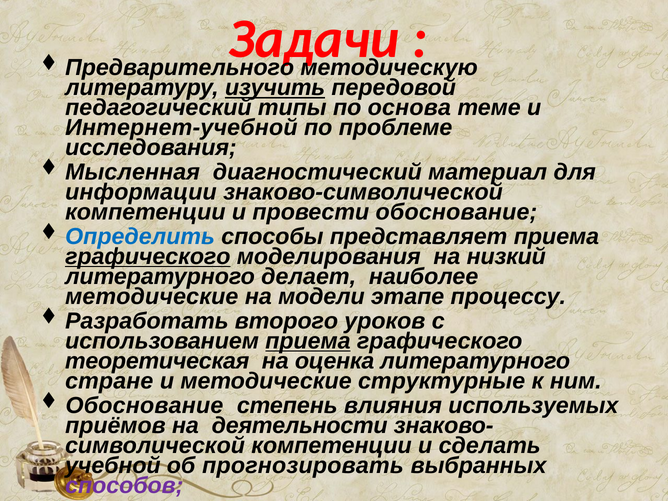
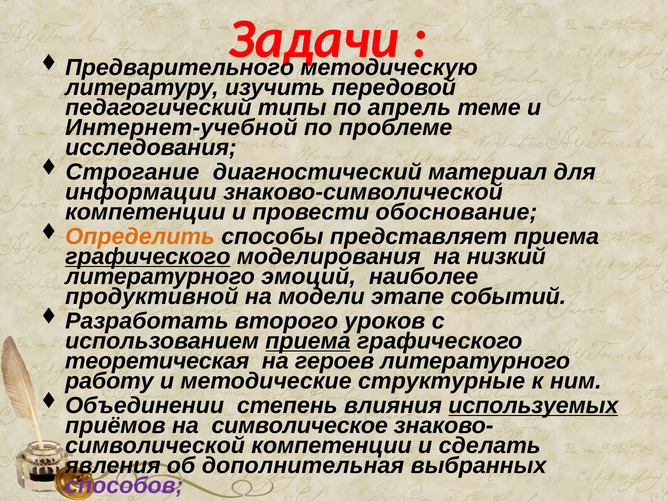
изучить underline: present -> none
основа: основа -> апрель
Мысленная: Мысленная -> Строгание
Определить colour: blue -> orange
делает: делает -> эмоций
методические at (152, 297): методические -> продуктивной
процессу: процессу -> событий
оценка: оценка -> героев
стране: стране -> работу
Обоснование at (144, 405): Обоснование -> Объединении
используемых underline: none -> present
деятельности: деятельности -> символическое
учебной: учебной -> явления
прогнозировать: прогнозировать -> дополнительная
